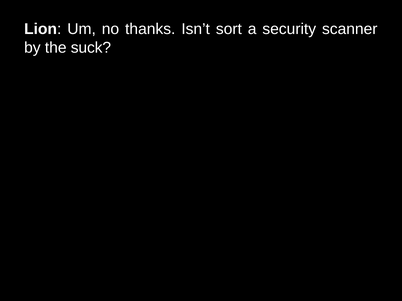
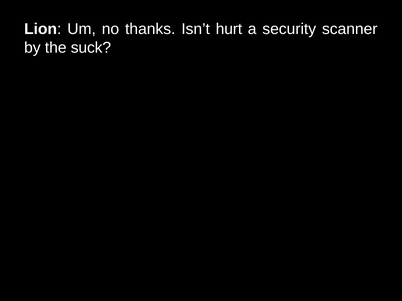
sort: sort -> hurt
